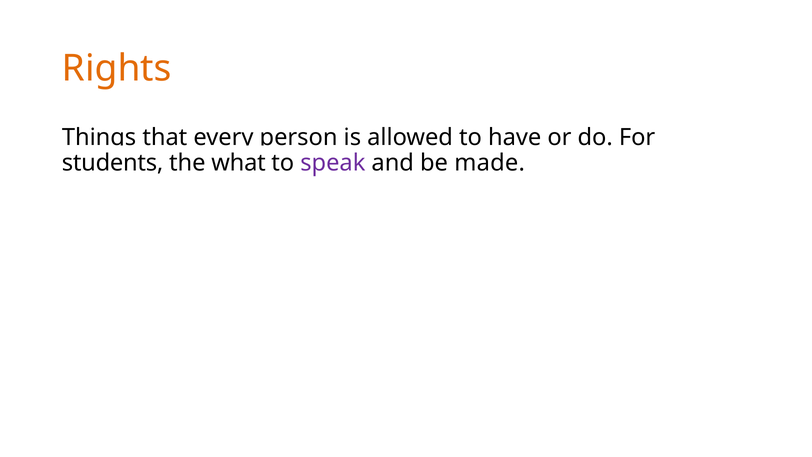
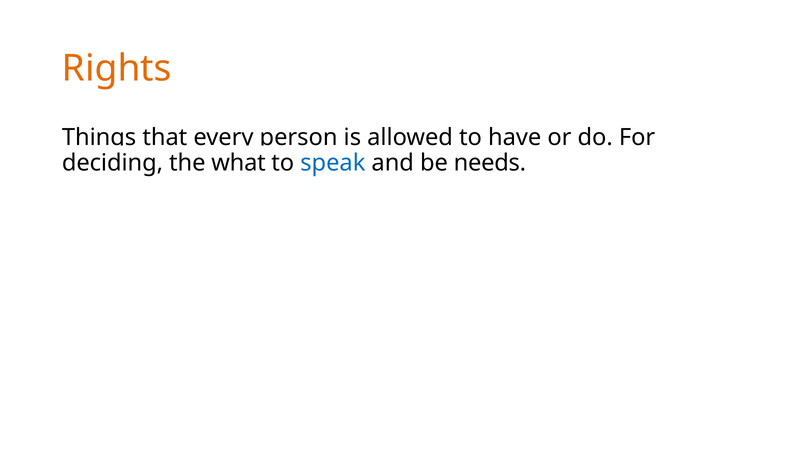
students: students -> deciding
speak colour: purple -> blue
made: made -> needs
